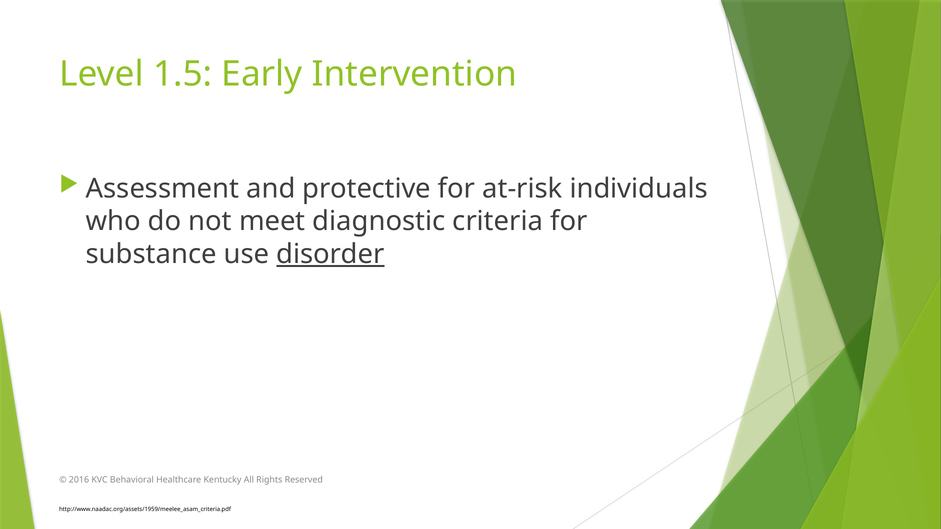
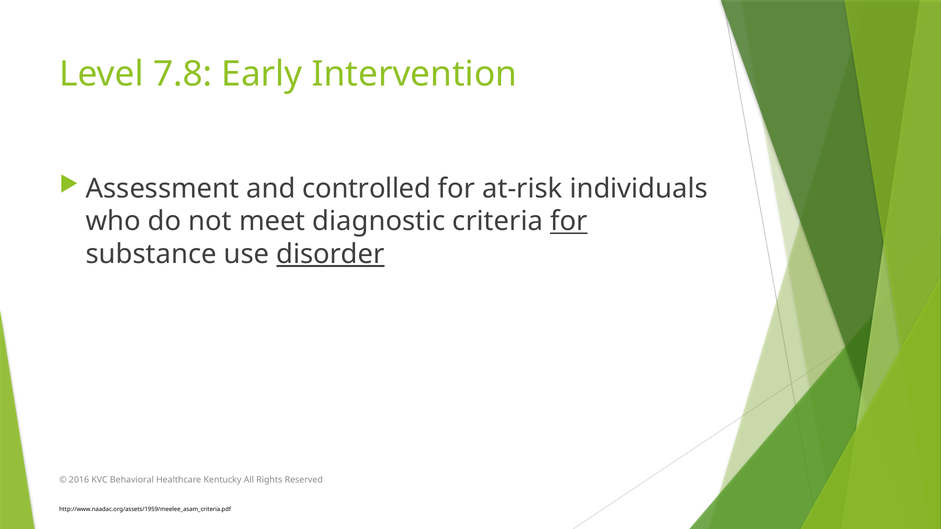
1.5: 1.5 -> 7.8
protective: protective -> controlled
for at (569, 222) underline: none -> present
